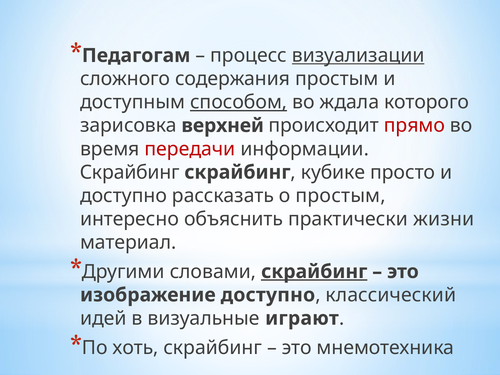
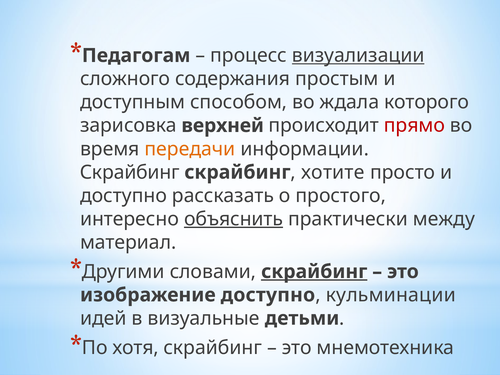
способом underline: present -> none
передачи colour: red -> orange
кубике: кубике -> хотите
о простым: простым -> простого
объяснить underline: none -> present
жизни: жизни -> между
классический: классический -> кульминации
играют: играют -> детьми
хоть: хоть -> хотя
